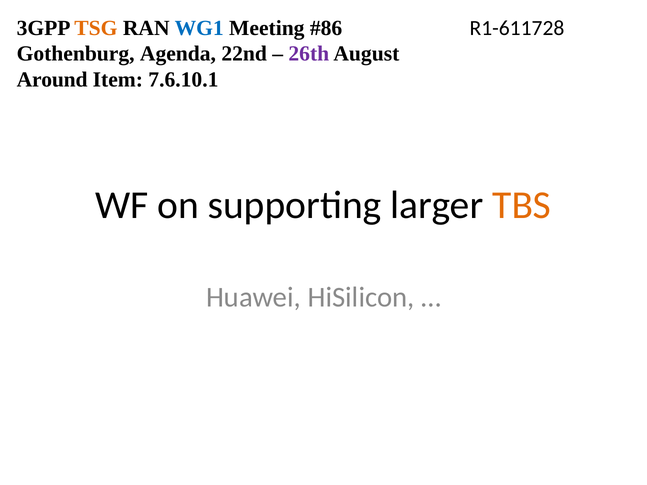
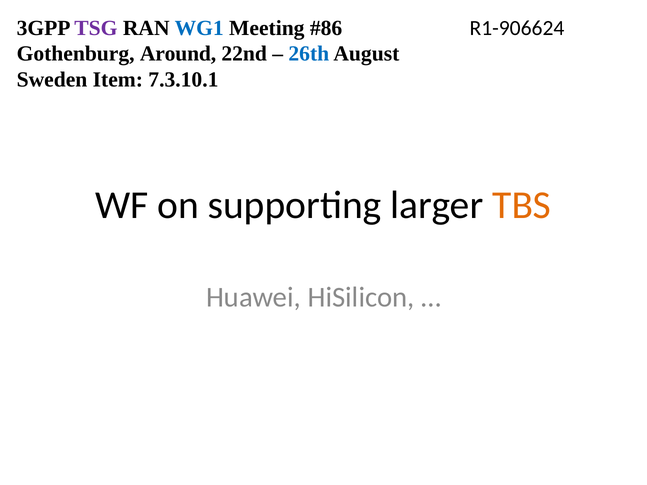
TSG colour: orange -> purple
R1-611728: R1-611728 -> R1-906624
Agenda: Agenda -> Around
26th colour: purple -> blue
Around: Around -> Sweden
7.6.10.1: 7.6.10.1 -> 7.3.10.1
